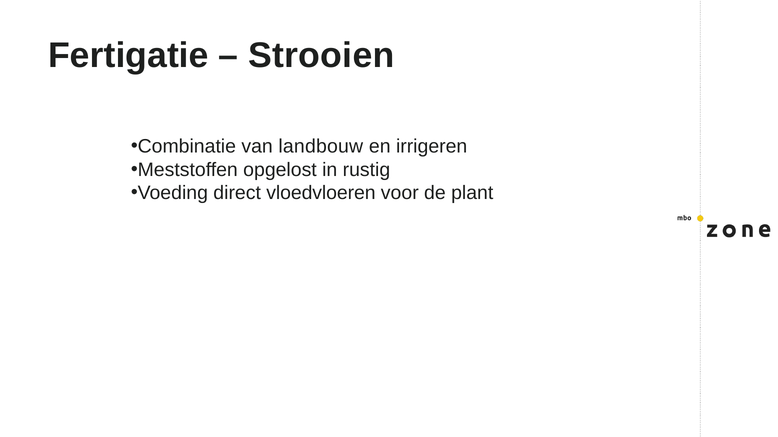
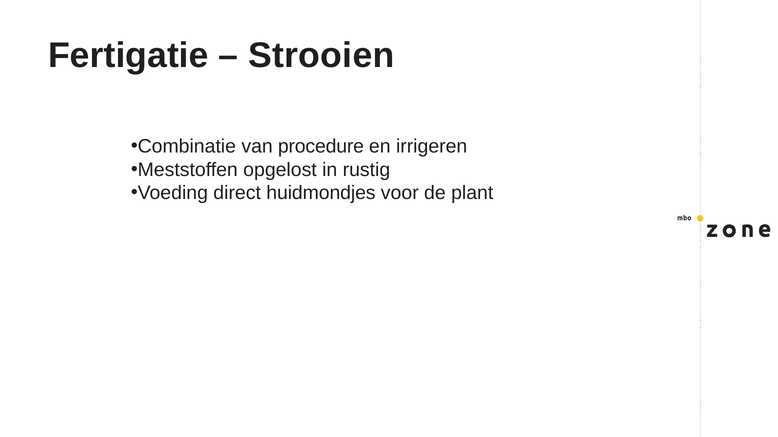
landbouw: landbouw -> procedure
vloedvloeren: vloedvloeren -> huidmondjes
